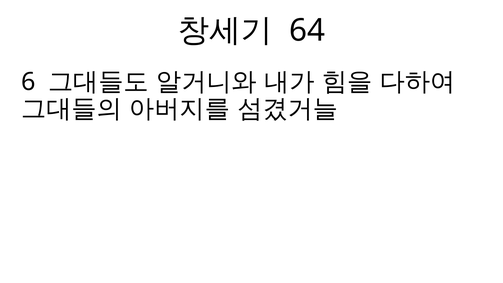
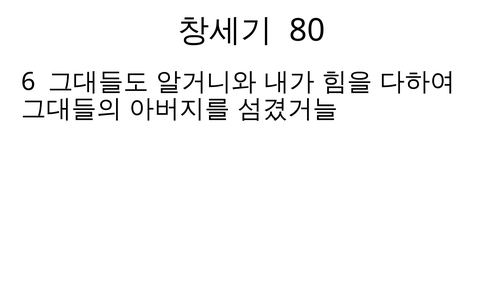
64: 64 -> 80
